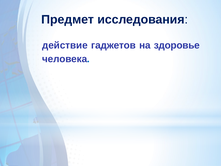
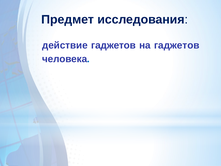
на здоровье: здоровье -> гаджетов
